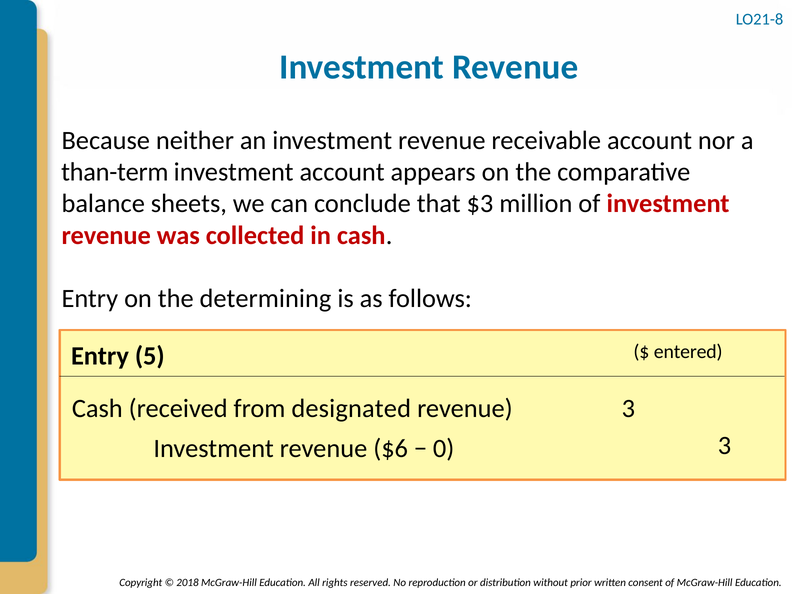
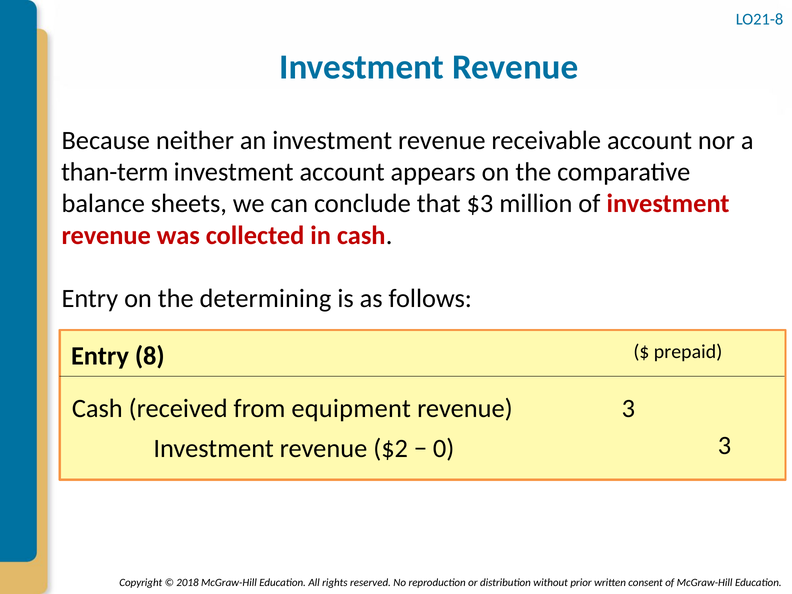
5: 5 -> 8
entered: entered -> prepaid
designated: designated -> equipment
$6: $6 -> $2
